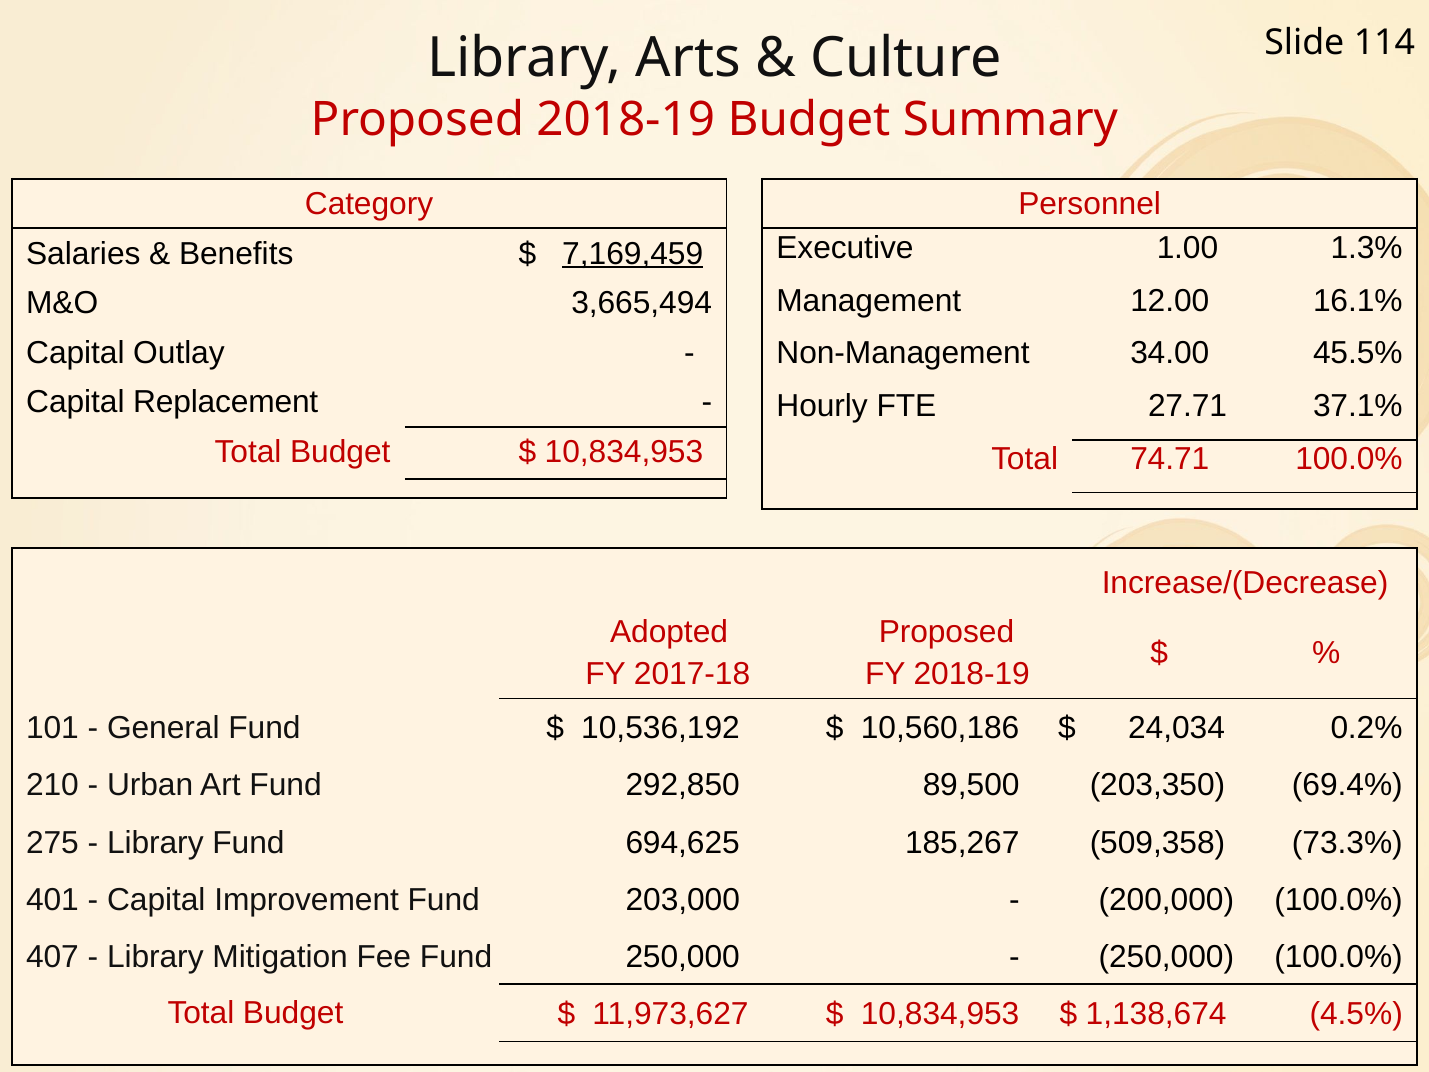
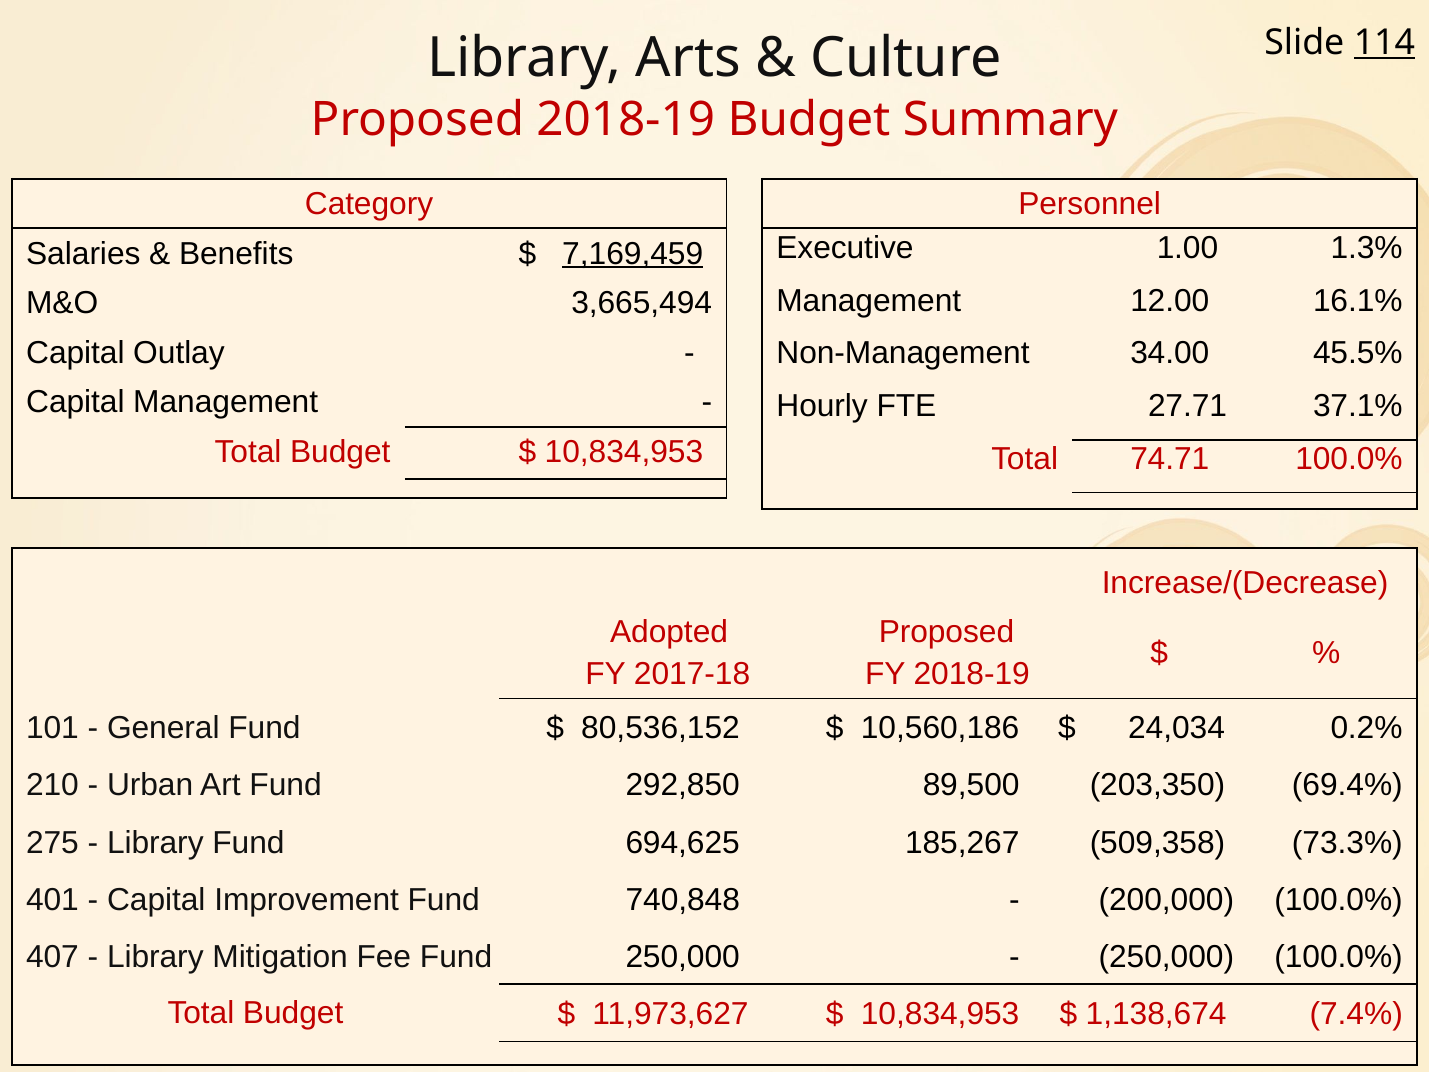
114 underline: none -> present
Capital Replacement: Replacement -> Management
10,536,192: 10,536,192 -> 80,536,152
203,000: 203,000 -> 740,848
4.5%: 4.5% -> 7.4%
